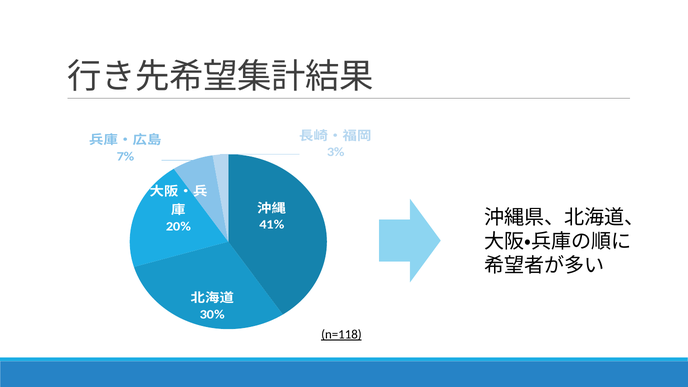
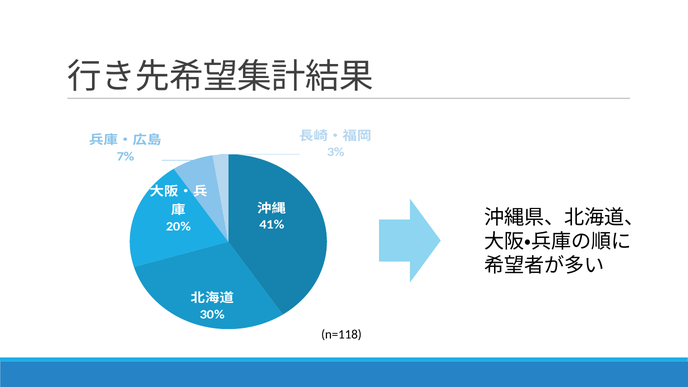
n=118 underline: present -> none
